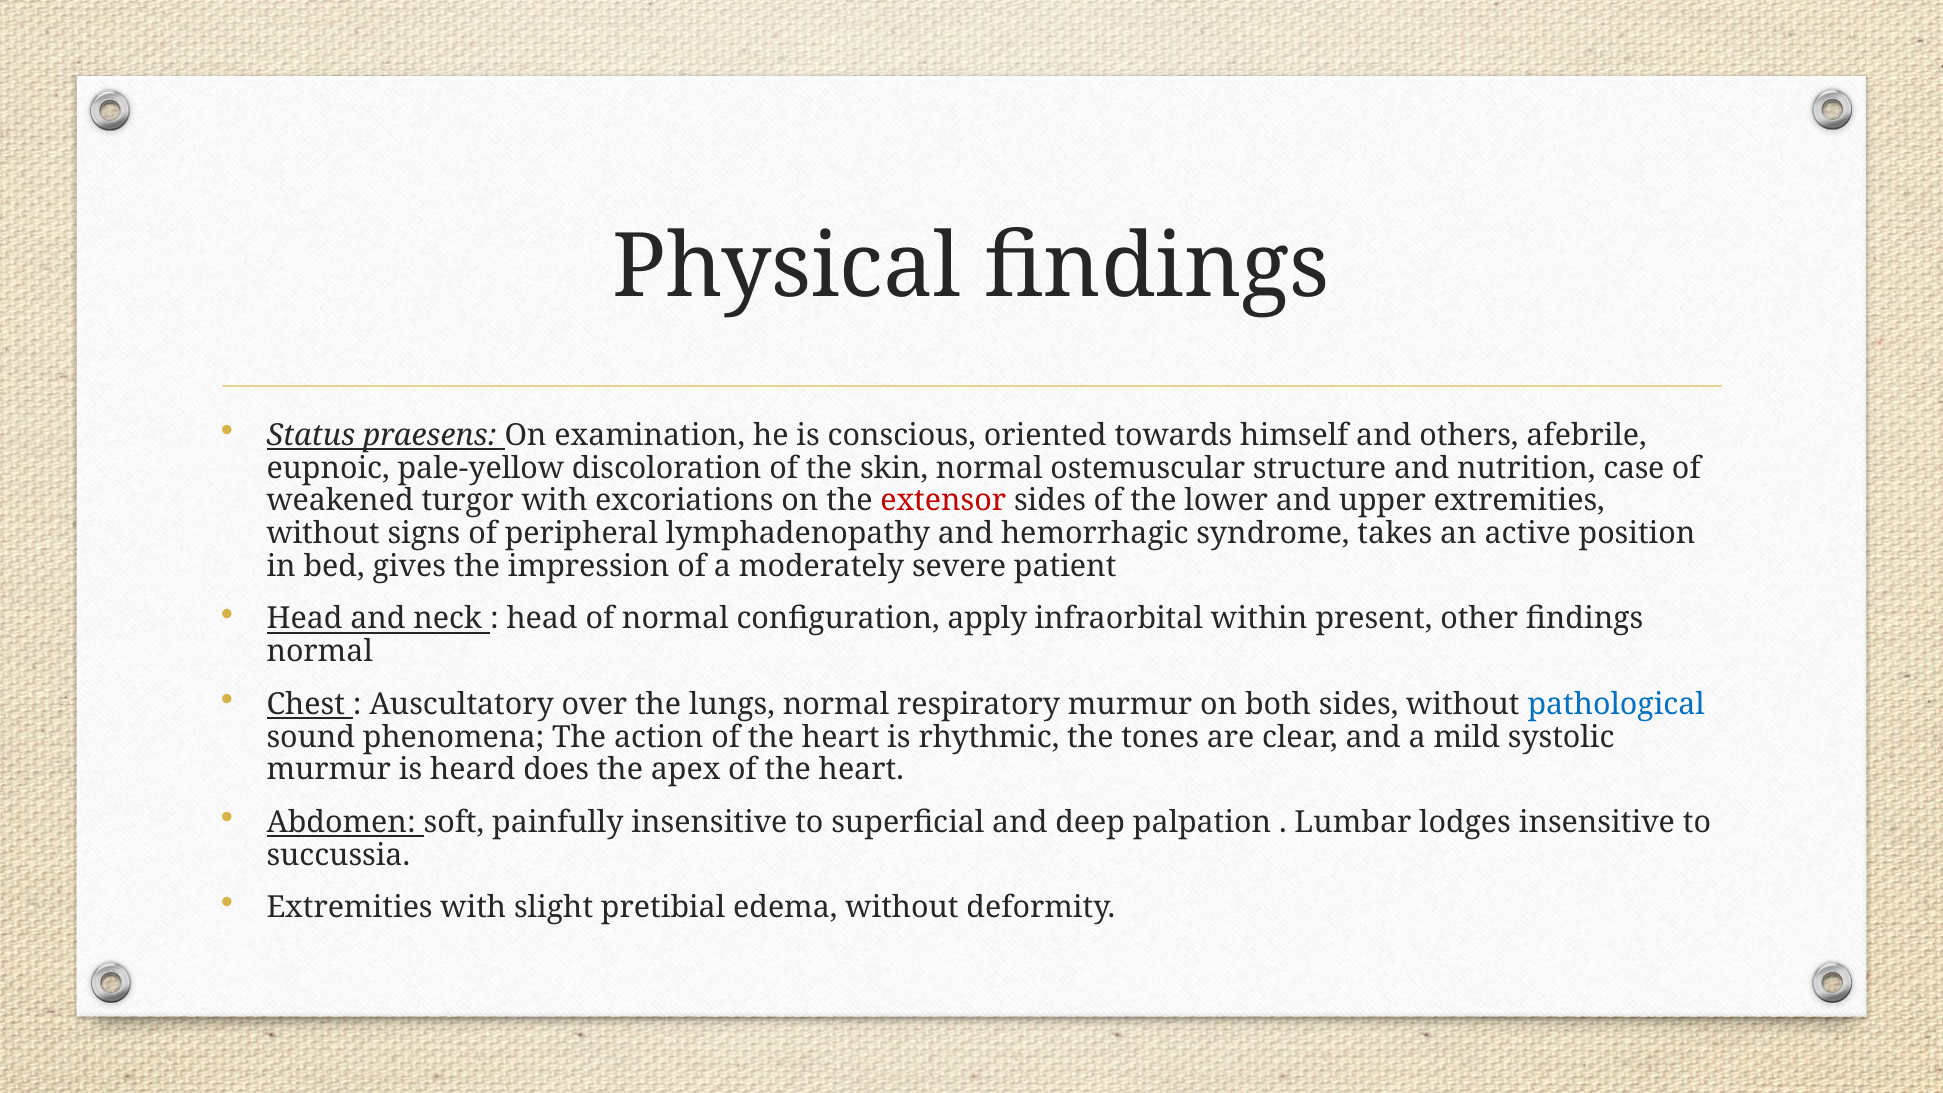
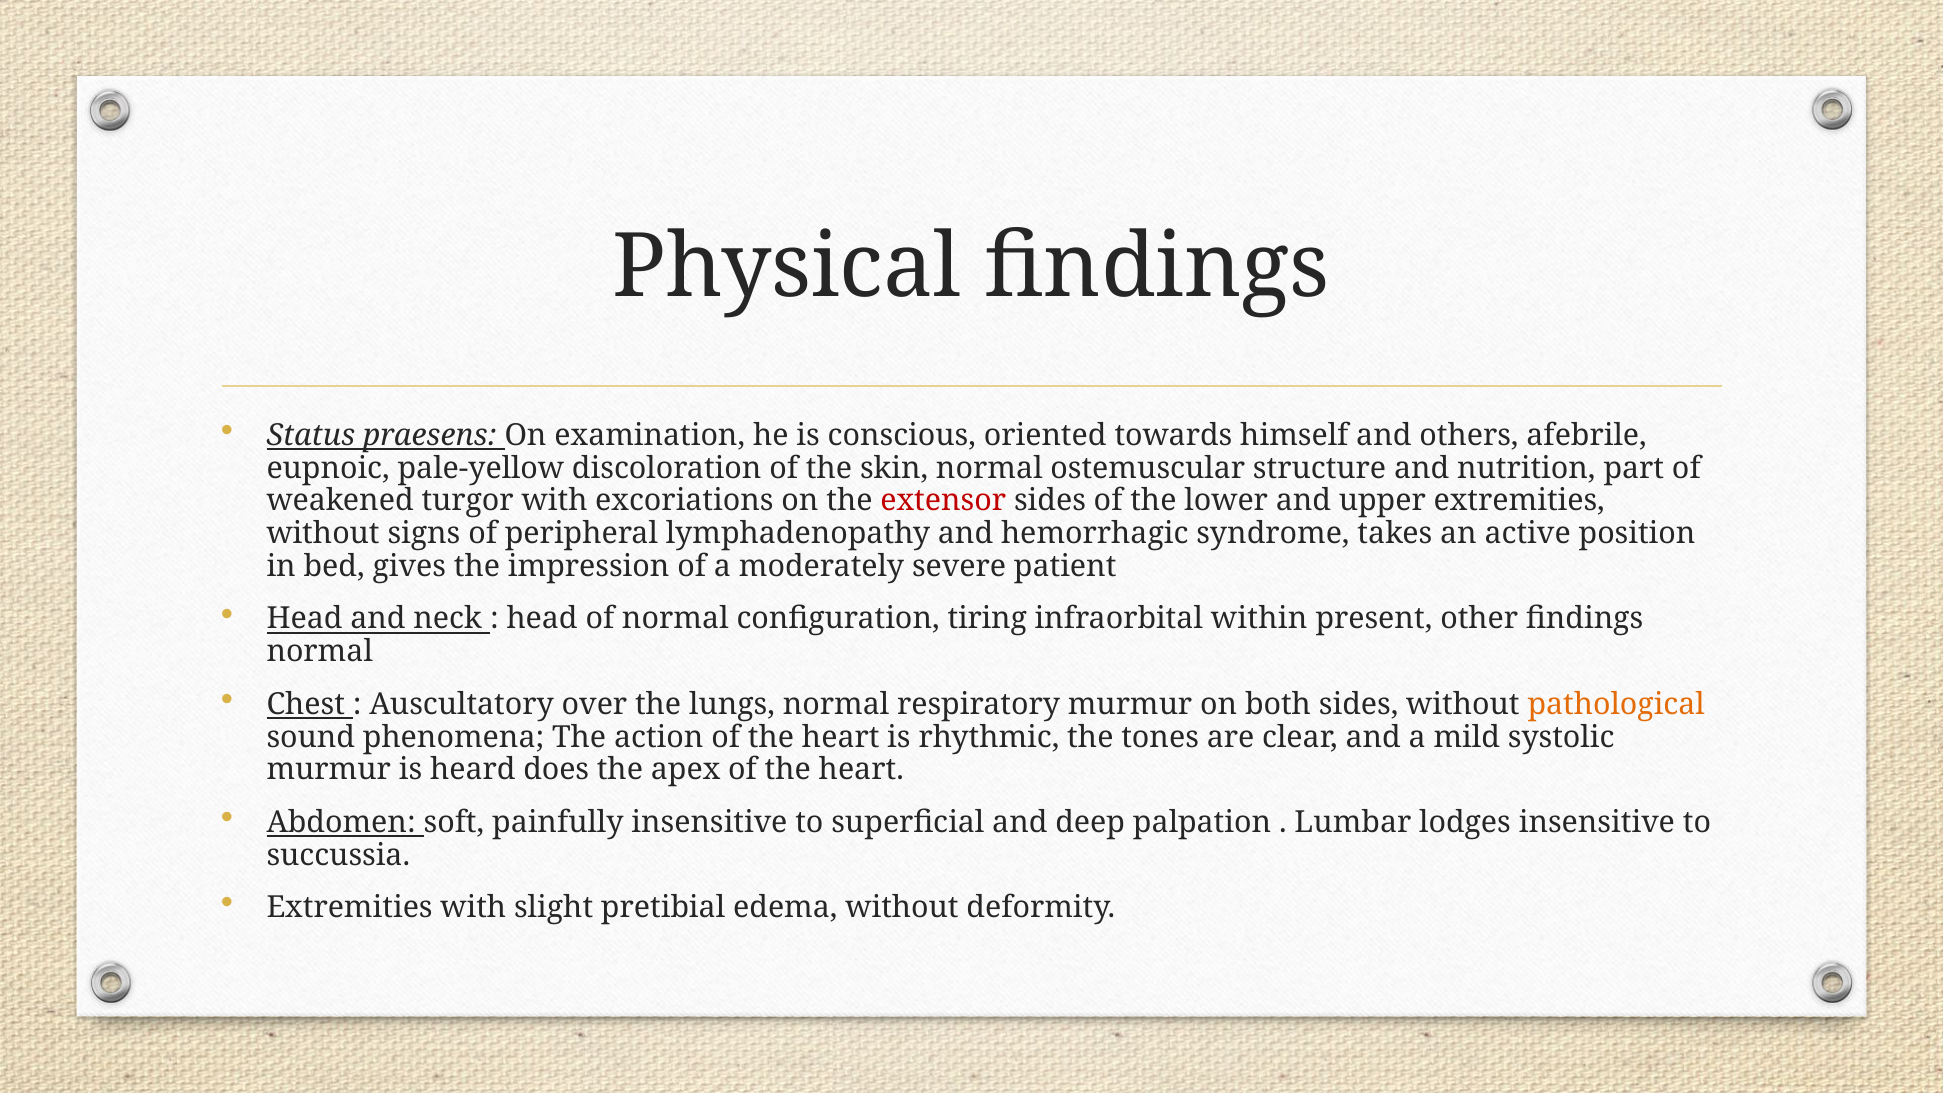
case: case -> part
apply: apply -> tiring
pathological colour: blue -> orange
